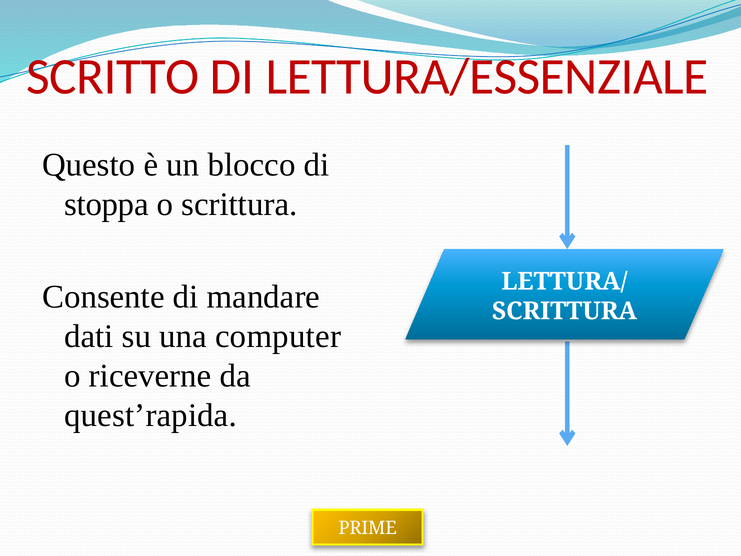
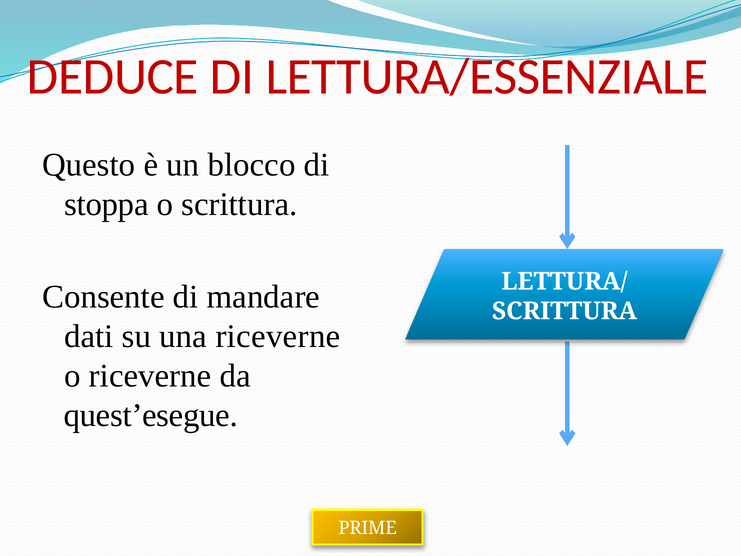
SCRITTO: SCRITTO -> DEDUCE
una computer: computer -> riceverne
quest’rapida: quest’rapida -> quest’esegue
